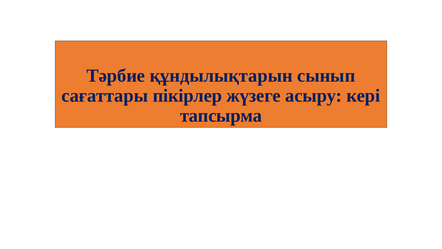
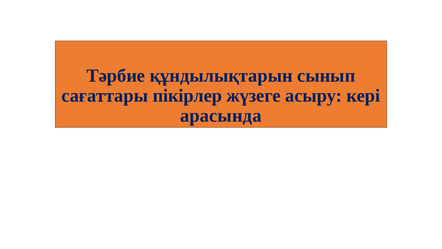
тапсырма: тапсырма -> арасында
